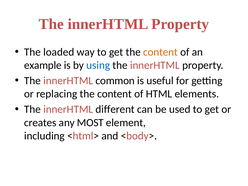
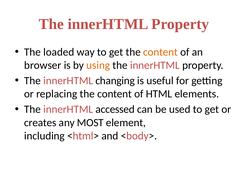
example: example -> browser
using colour: blue -> orange
common: common -> changing
different: different -> accessed
